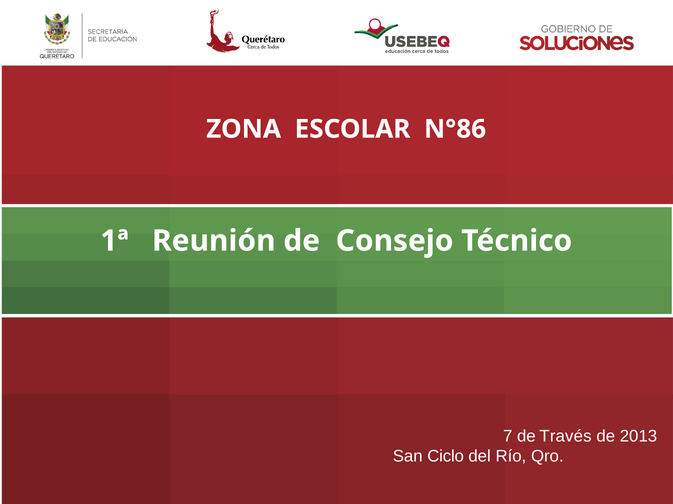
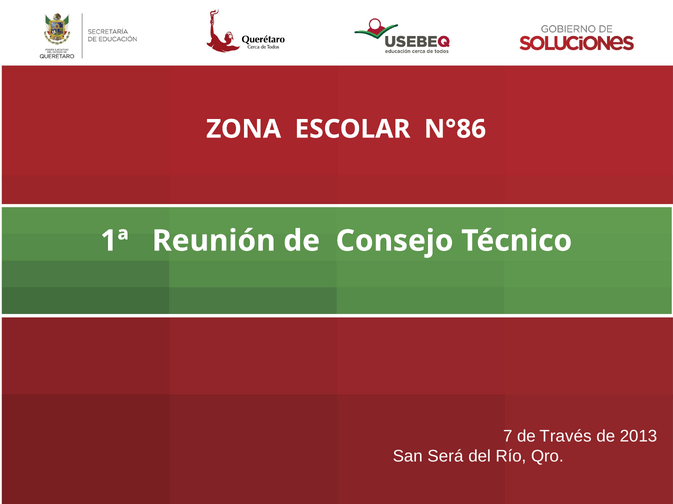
Ciclo: Ciclo -> Será
